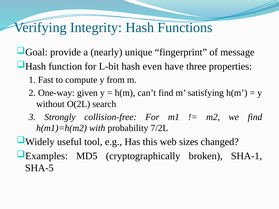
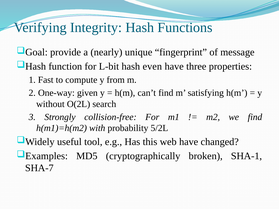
7/2L: 7/2L -> 5/2L
web sizes: sizes -> have
SHA-5: SHA-5 -> SHA-7
